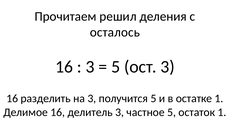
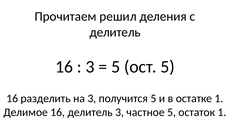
осталось at (115, 32): осталось -> делитель
ост 3: 3 -> 5
